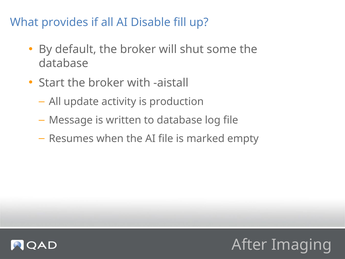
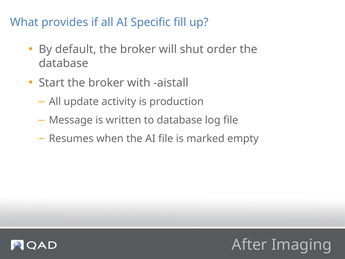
Disable: Disable -> Specific
some: some -> order
